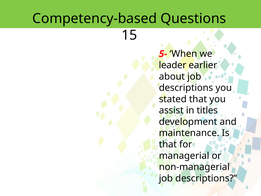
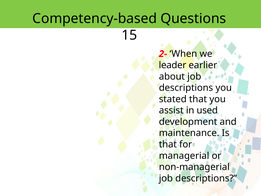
5-: 5- -> 2-
titles: titles -> used
